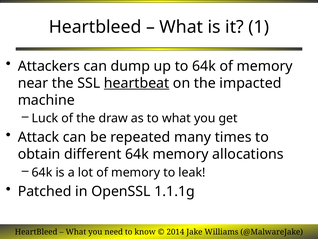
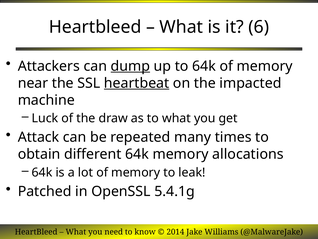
1: 1 -> 6
dump underline: none -> present
1.1.1g: 1.1.1g -> 5.4.1g
